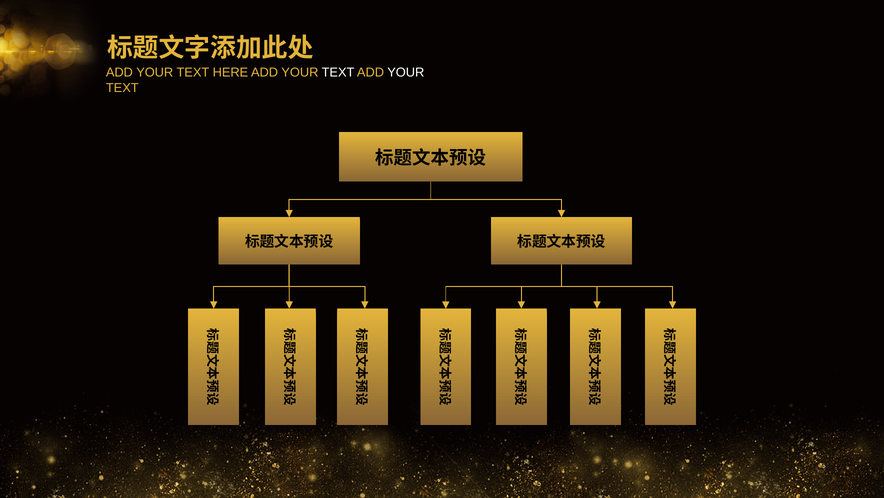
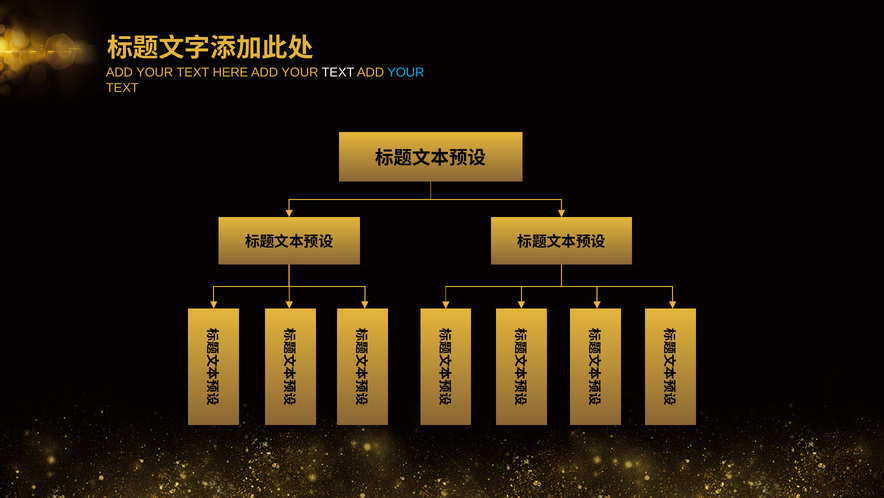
YOUR at (406, 72) colour: white -> light blue
